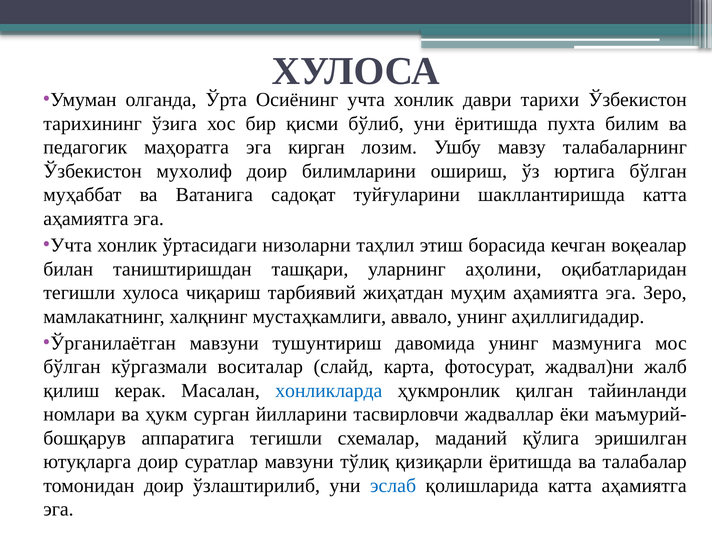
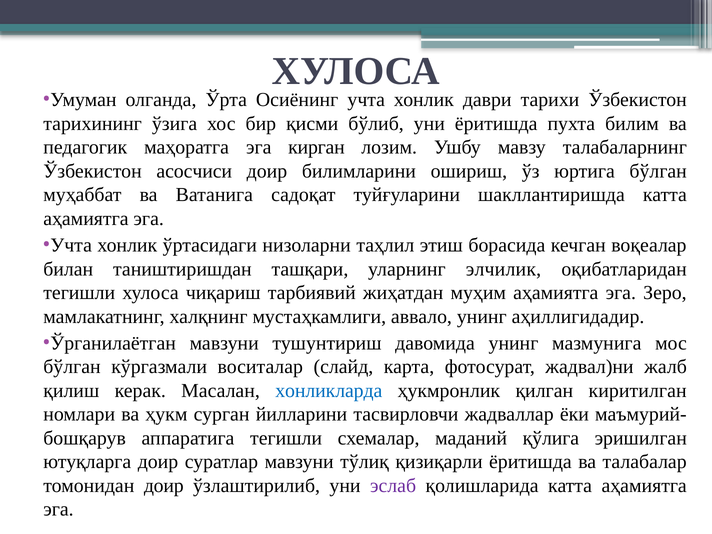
мухолиф: мухолиф -> асосчиси
аҳолини: аҳолини -> элчилик
тайинланди: тайинланди -> киритилган
эслаб colour: blue -> purple
